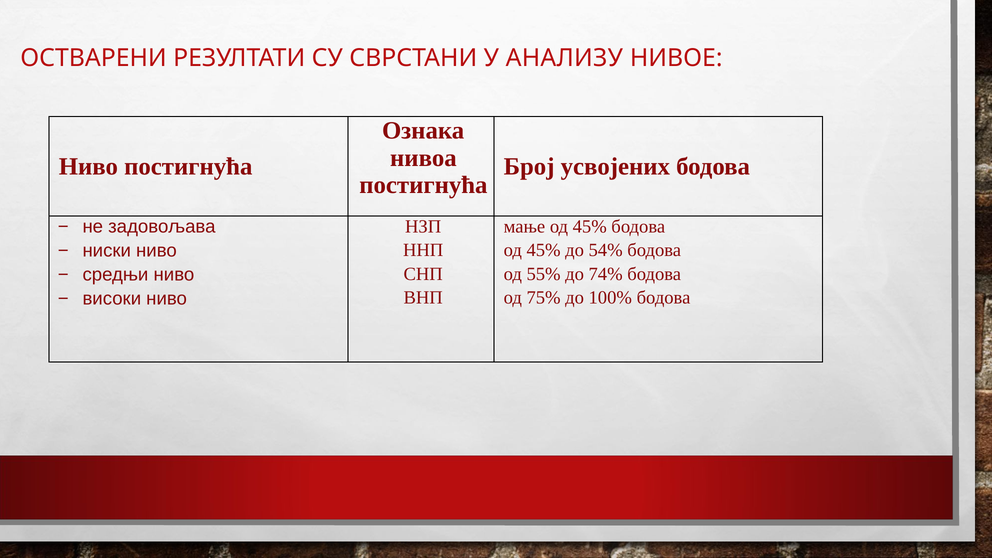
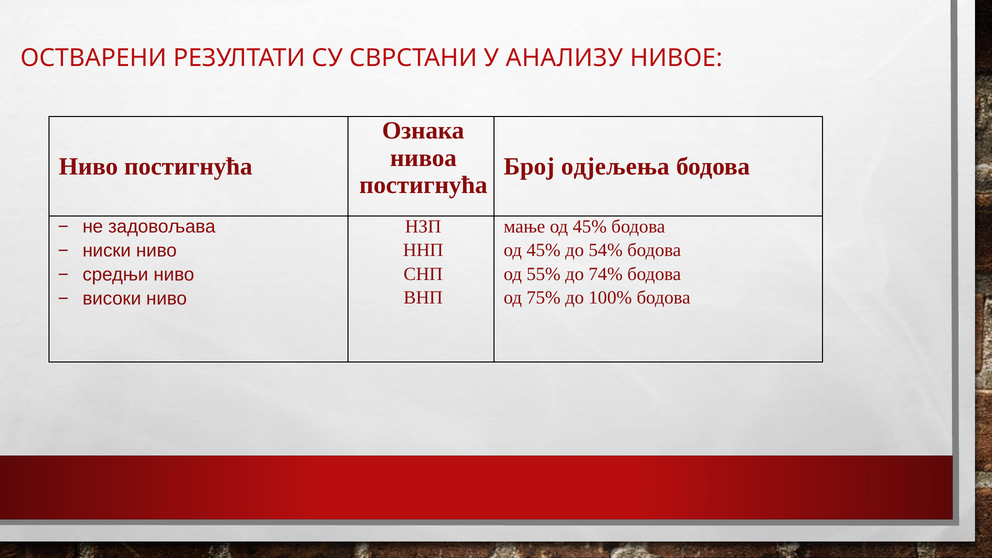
усвојених: усвојених -> одјељења
